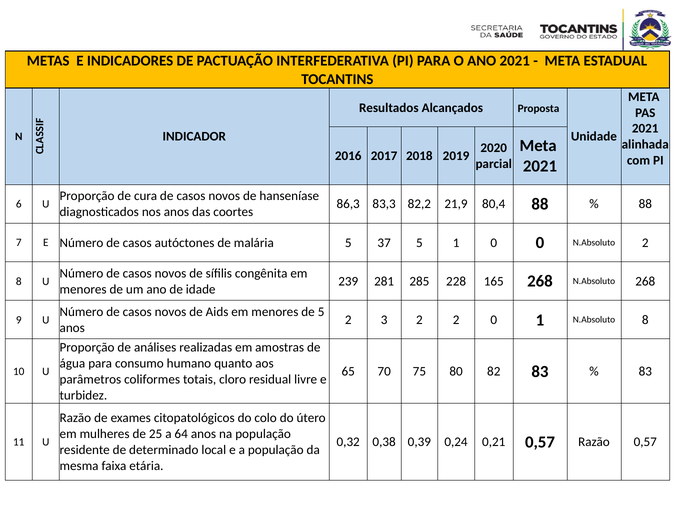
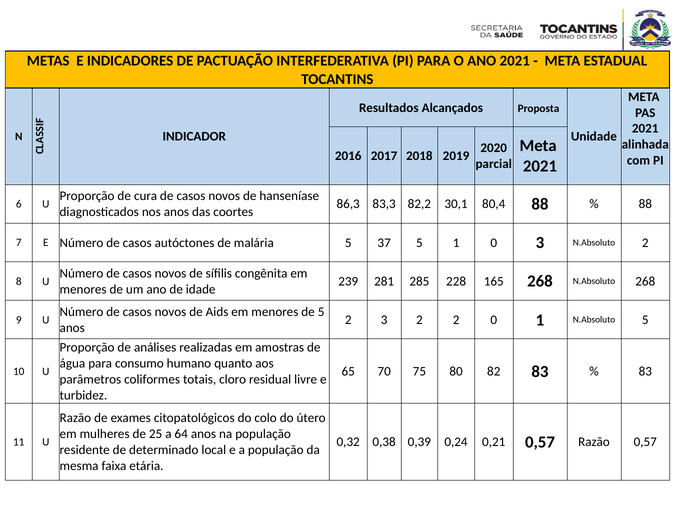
21,9: 21,9 -> 30,1
0 0: 0 -> 3
N.Absoluto 8: 8 -> 5
